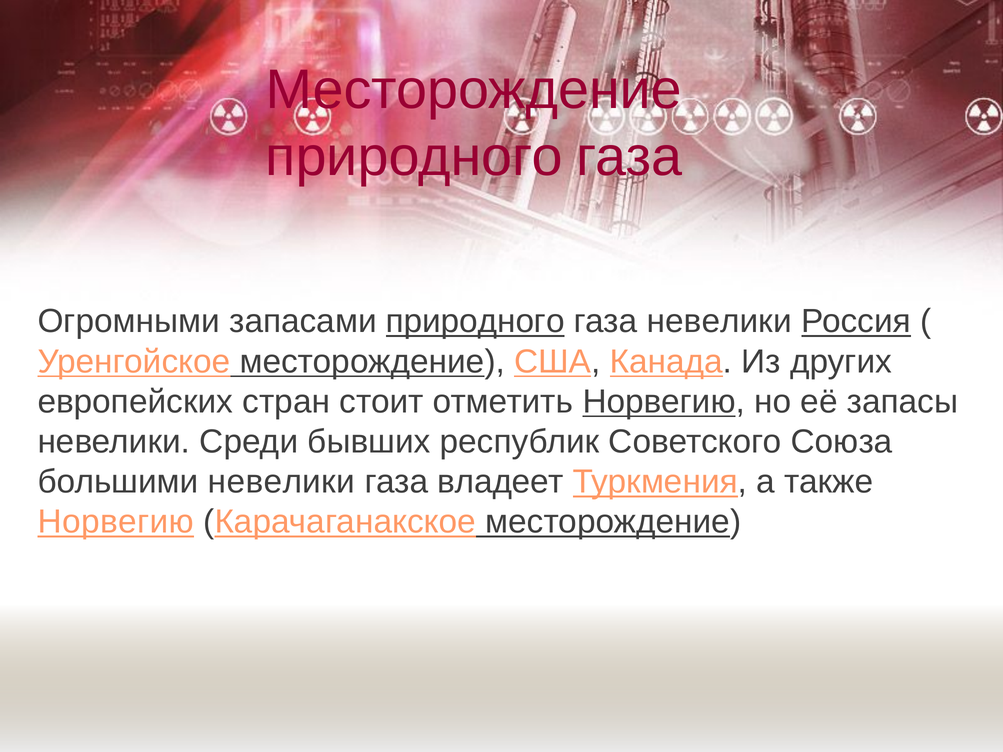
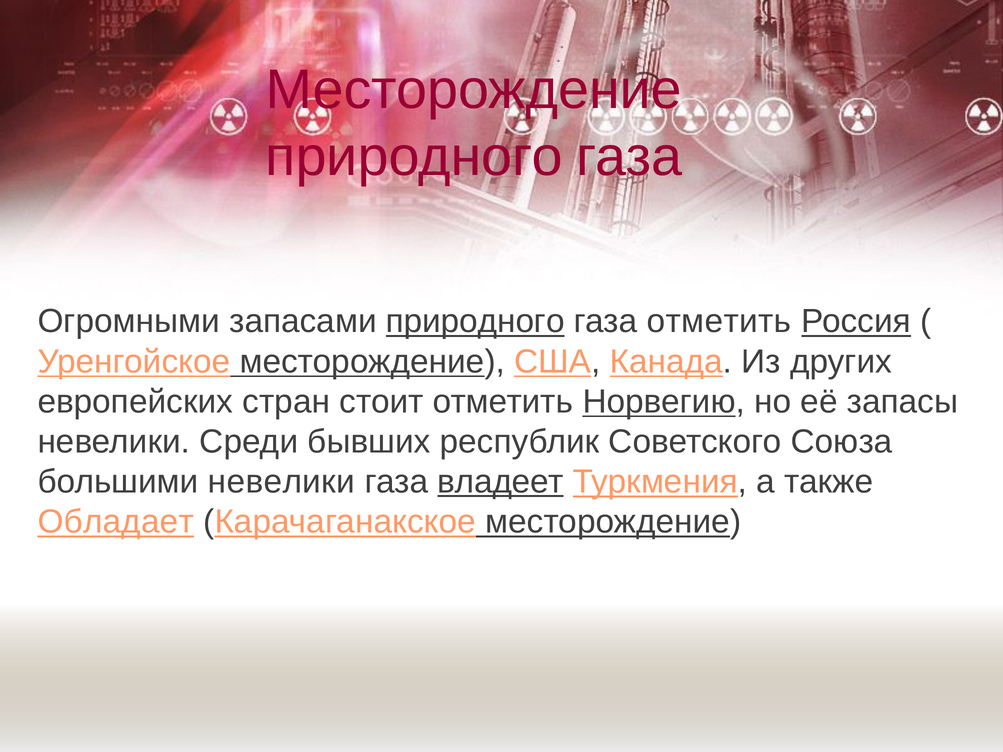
газа невелики: невелики -> отметить
владеет underline: none -> present
Норвегию at (116, 522): Норвегию -> Обладает
